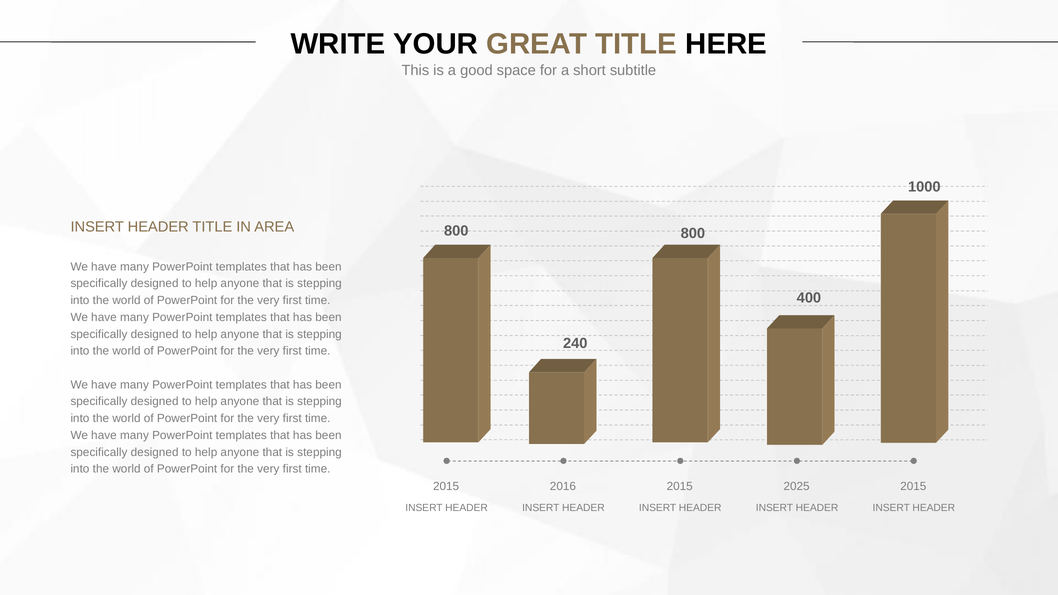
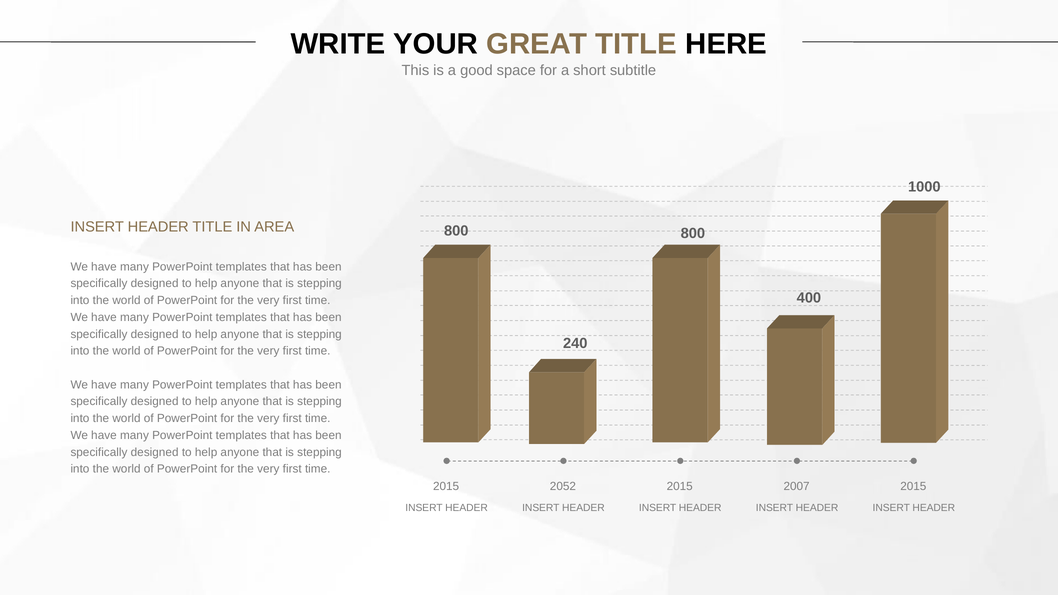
2016: 2016 -> 2052
2025: 2025 -> 2007
